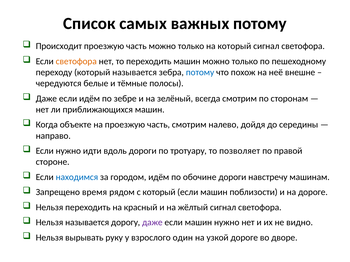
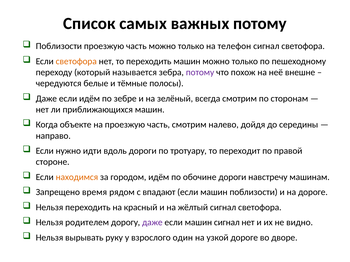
Происходит at (59, 46): Происходит -> Поблизости
на который: который -> телефон
потому at (200, 72) colour: blue -> purple
позволяет: позволяет -> переходит
находимся colour: blue -> orange
с который: который -> впадают
Нельзя называется: называется -> родителем
машин нужно: нужно -> сигнал
